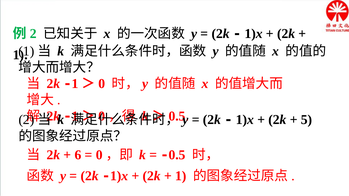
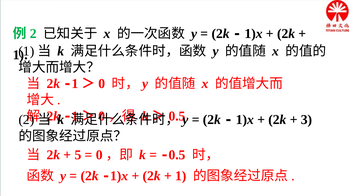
5: 5 -> 3
6: 6 -> 5
